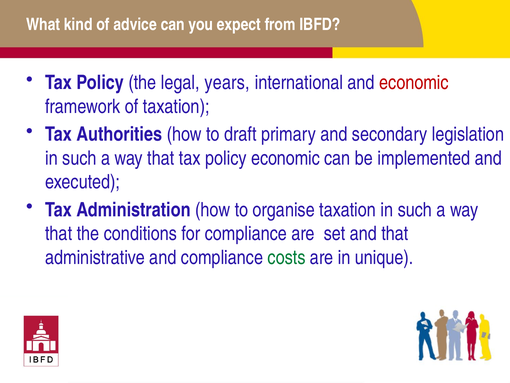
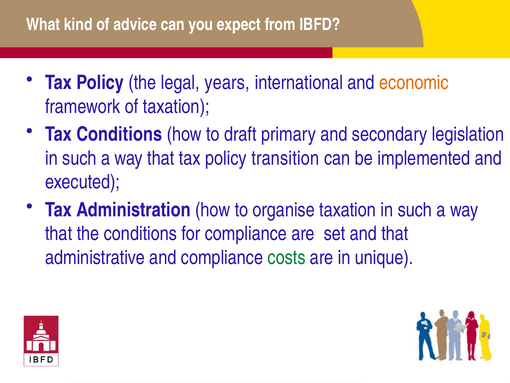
economic at (414, 83) colour: red -> orange
Tax Authorities: Authorities -> Conditions
policy economic: economic -> transition
